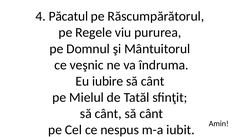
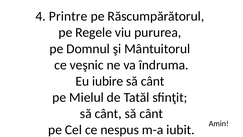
Păcatul: Păcatul -> Printre
